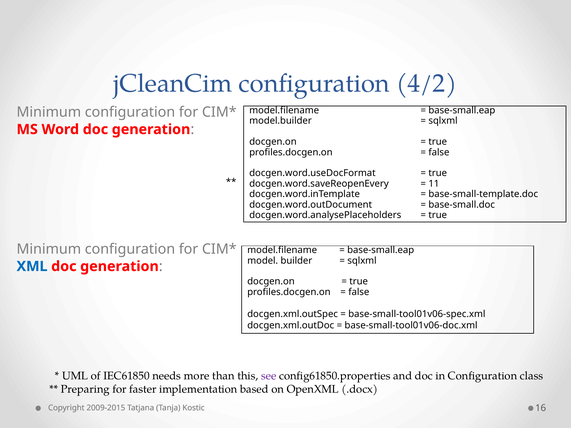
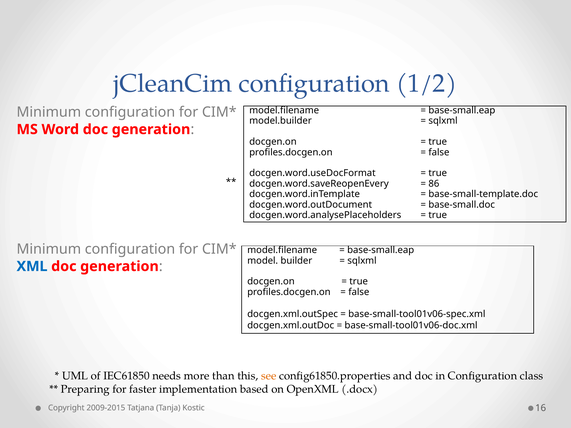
4/2: 4/2 -> 1/2
11: 11 -> 86
see colour: purple -> orange
